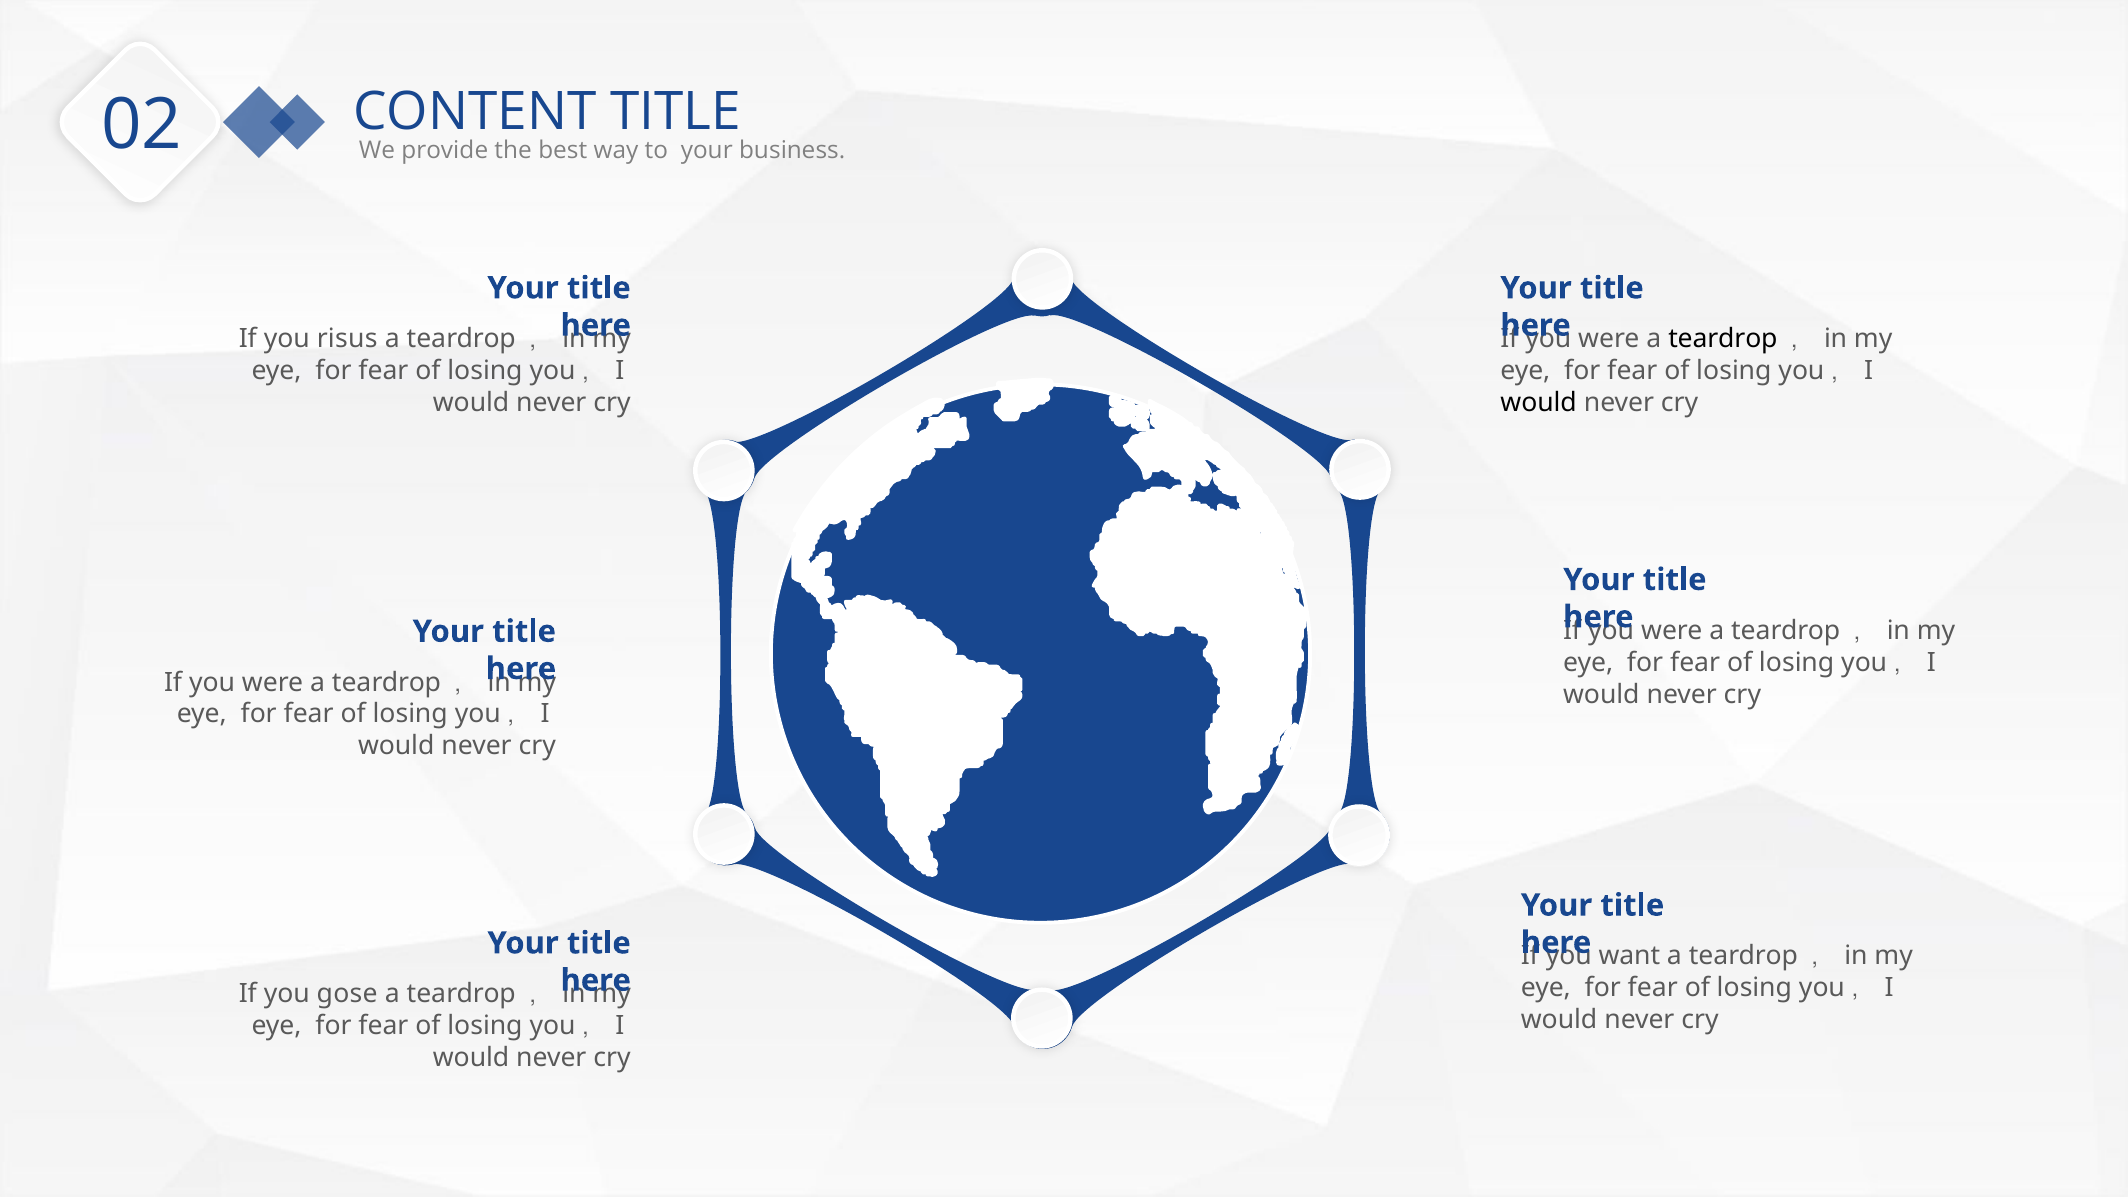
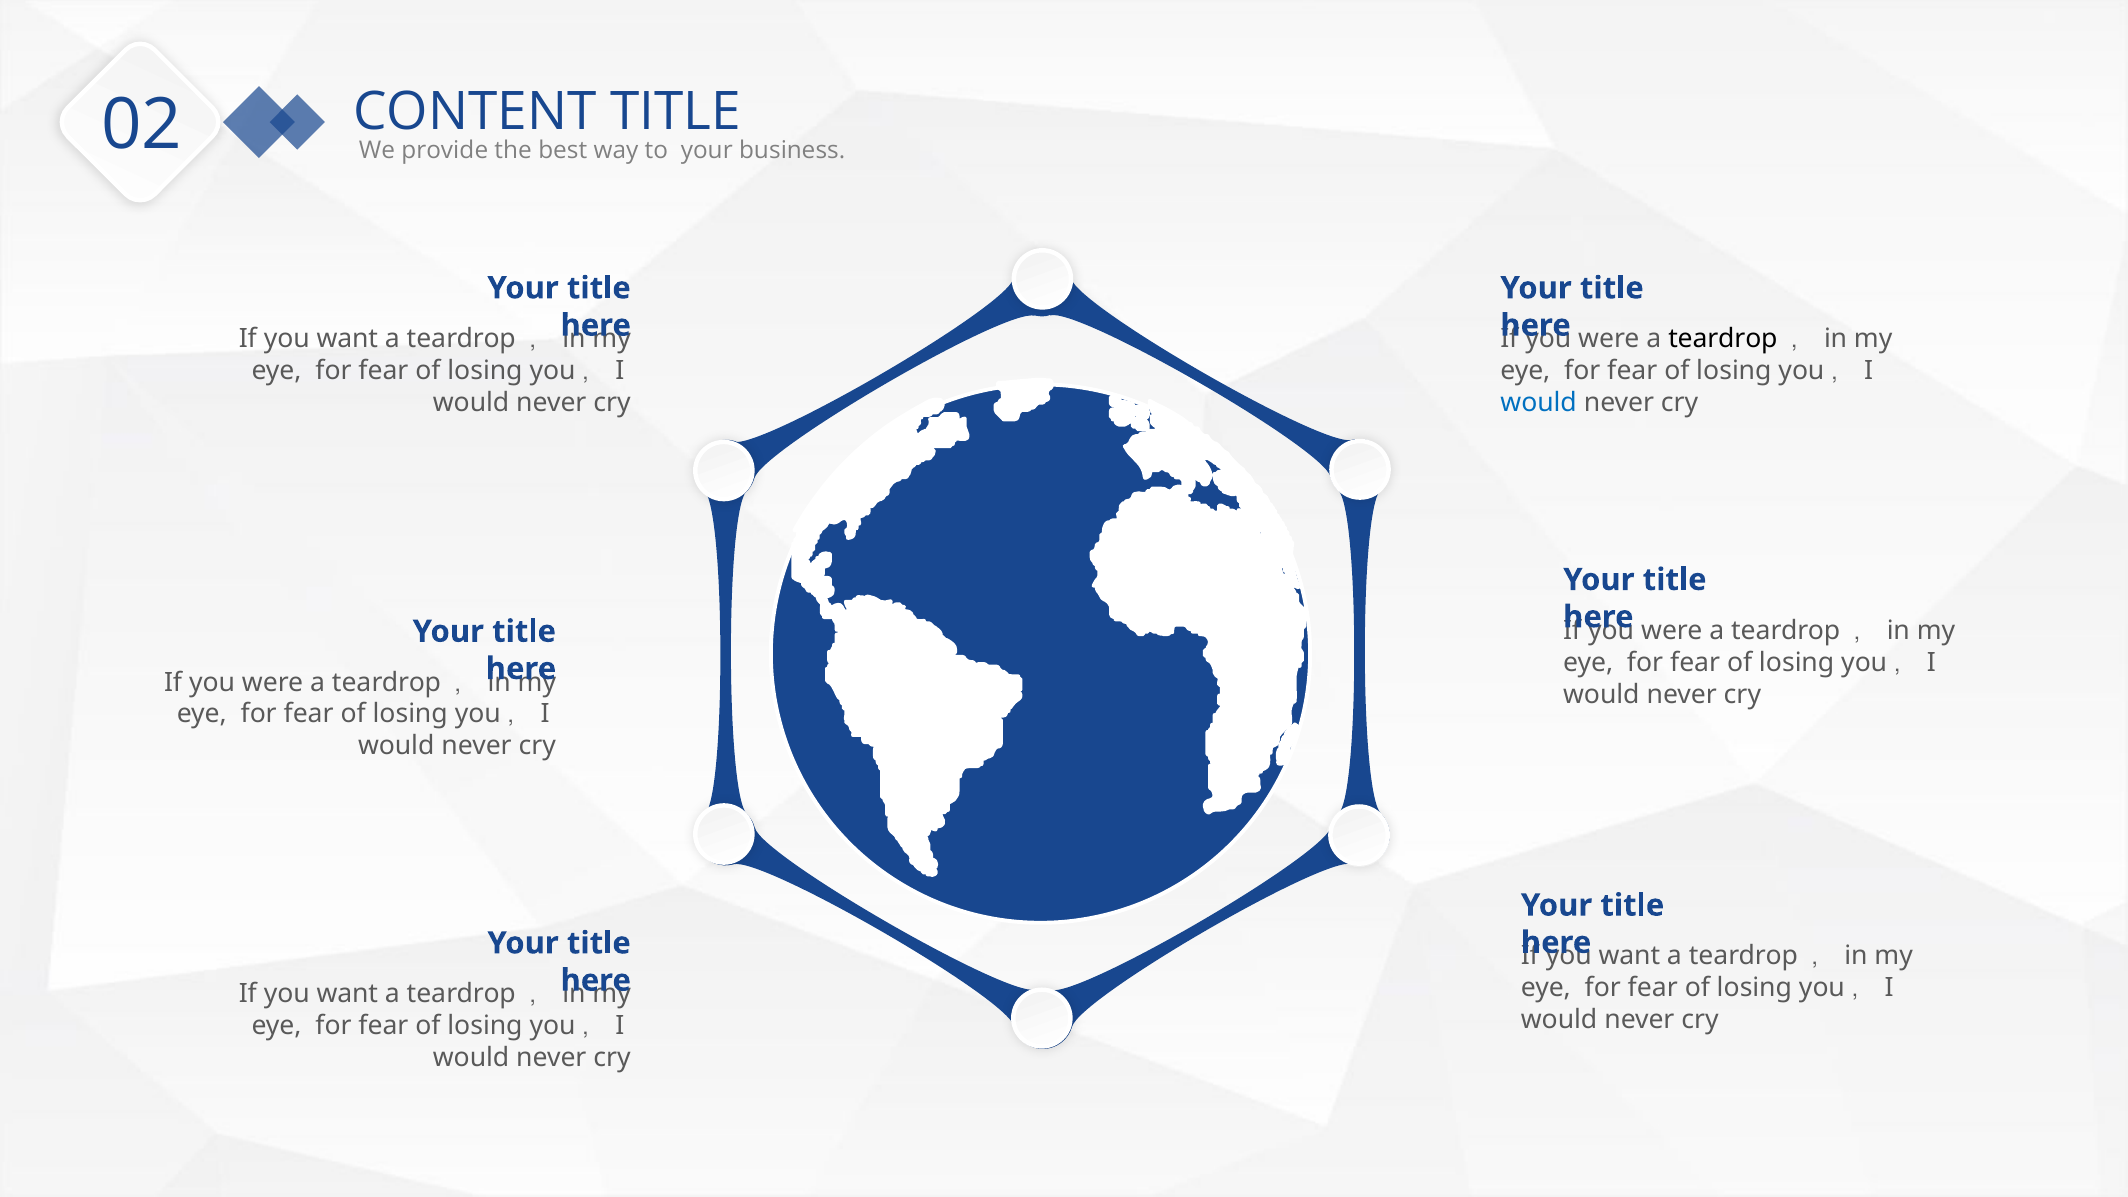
risus at (347, 339): risus -> want
would at (1539, 403) colour: black -> blue
gose at (347, 994): gose -> want
